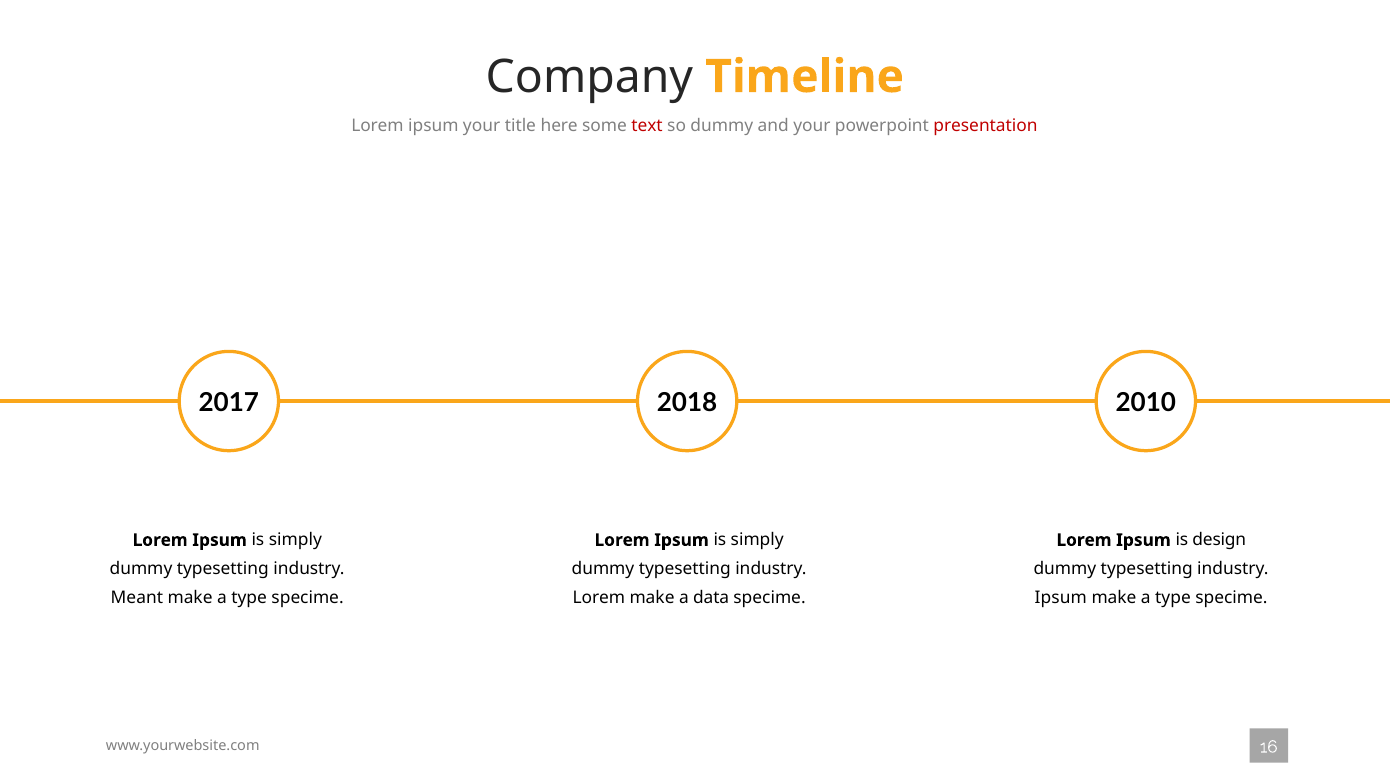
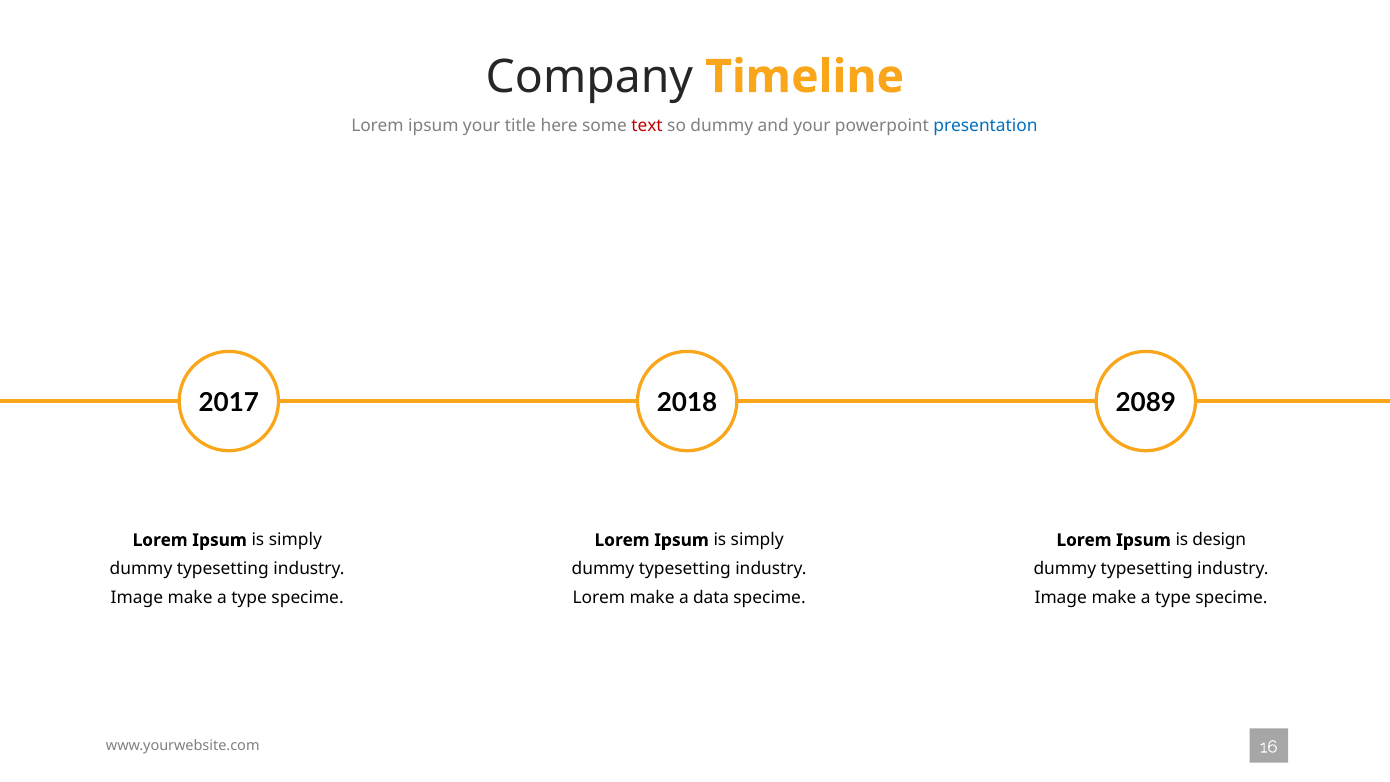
presentation colour: red -> blue
2010: 2010 -> 2089
Meant at (137, 598): Meant -> Image
Ipsum at (1061, 598): Ipsum -> Image
